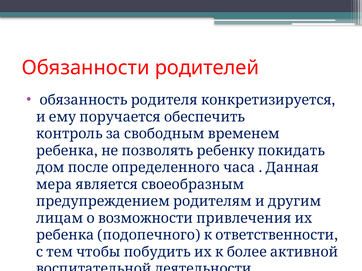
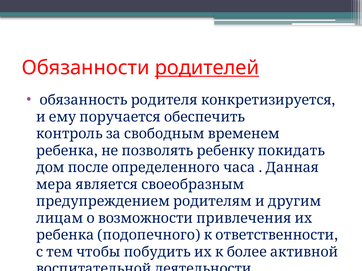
родителей underline: none -> present
